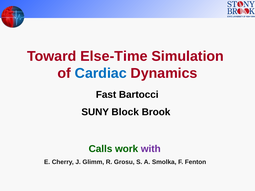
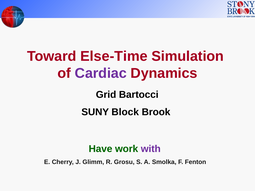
Cardiac colour: blue -> purple
Fast: Fast -> Grid
Calls: Calls -> Have
